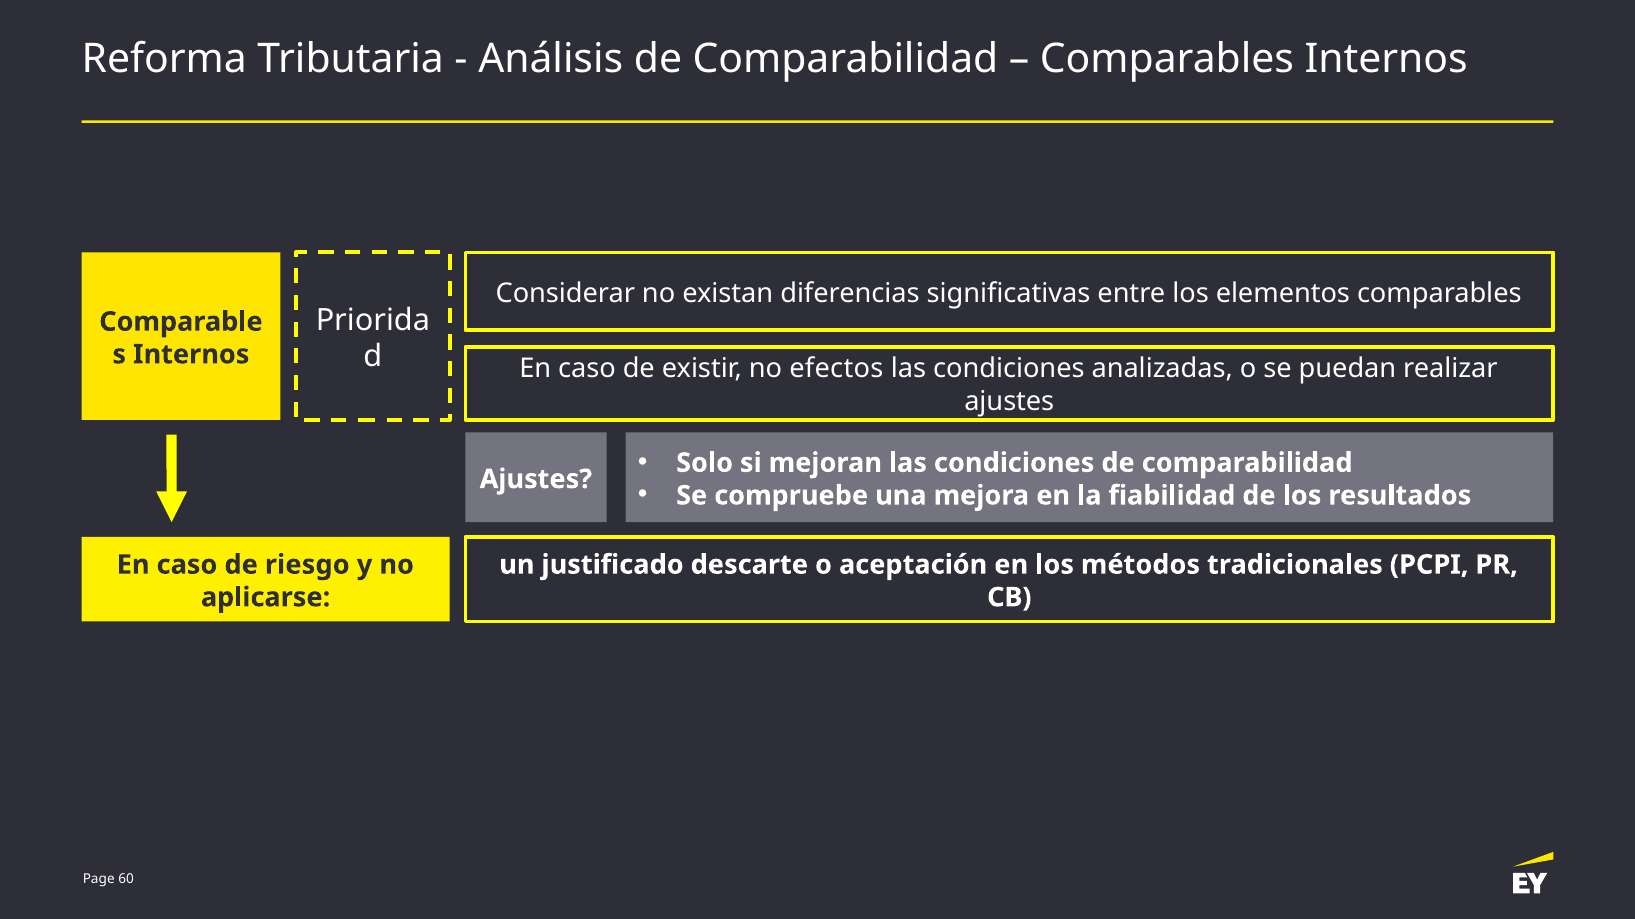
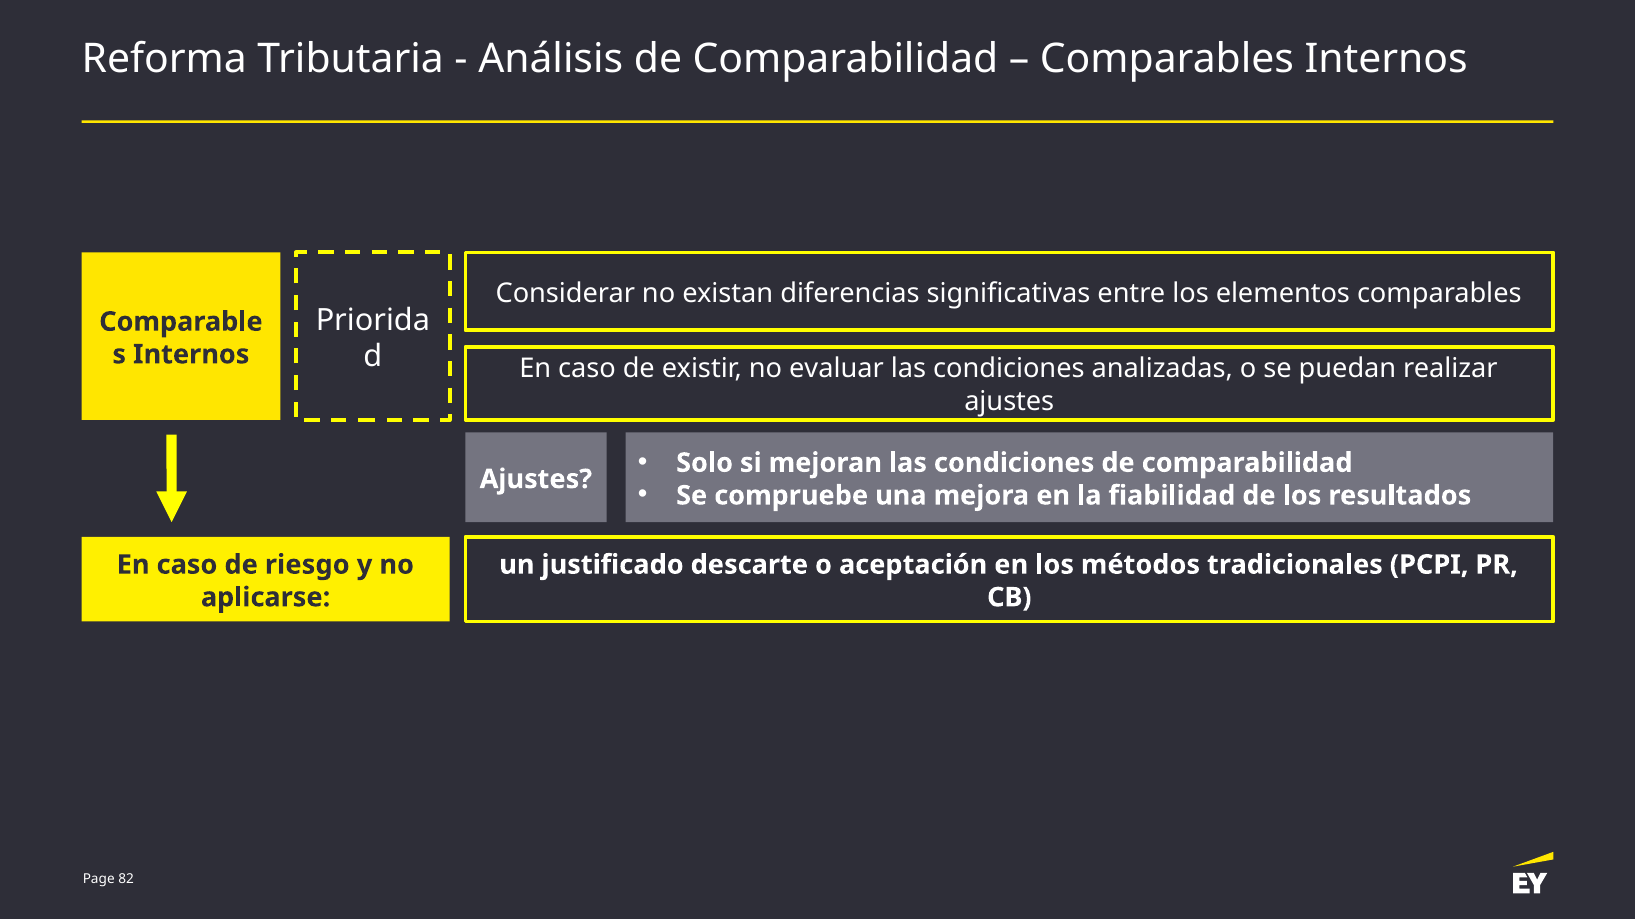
efectos: efectos -> evaluar
60: 60 -> 82
